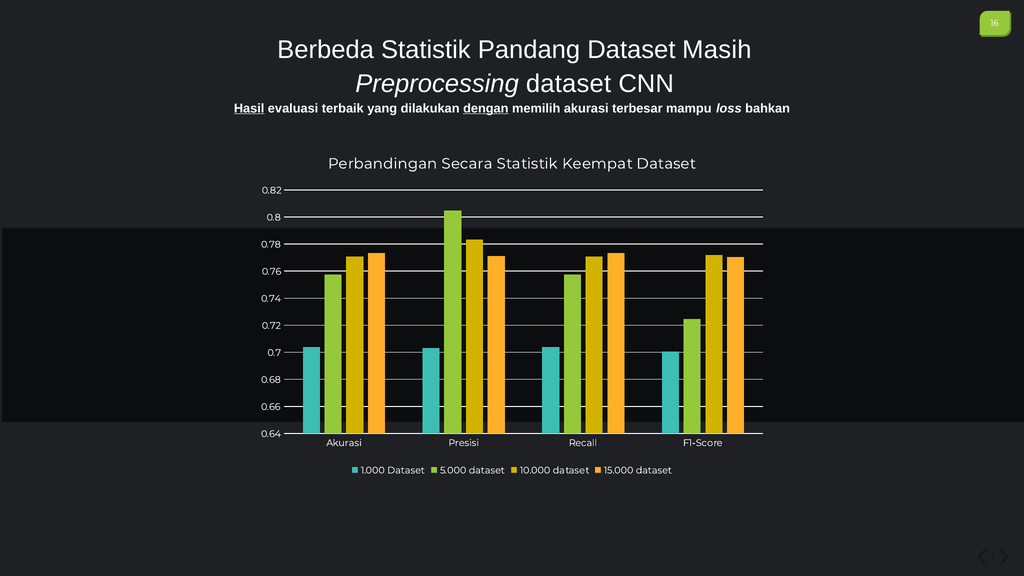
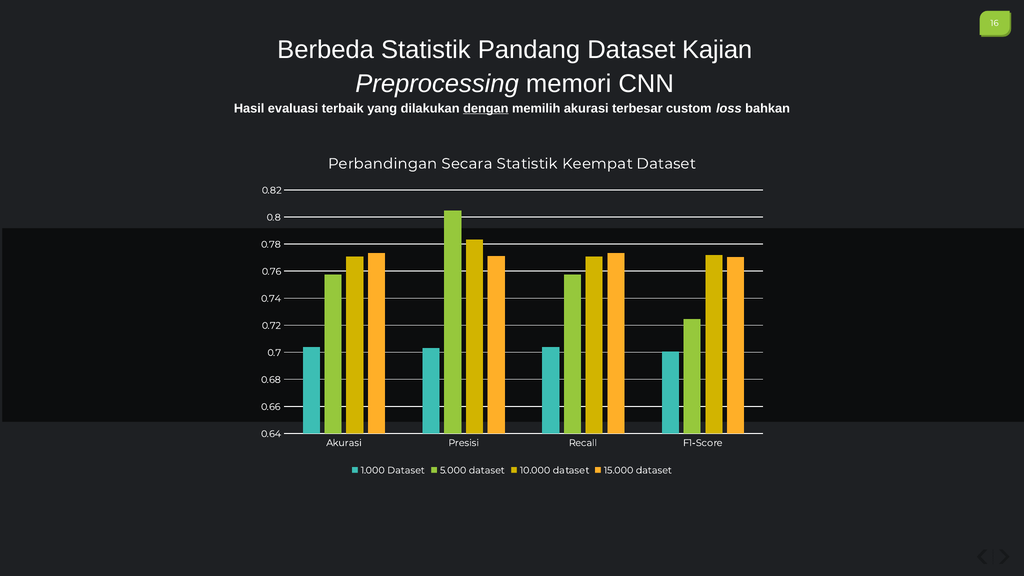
Masih: Masih -> Kajian
Preprocessing dataset: dataset -> memori
Hasil underline: present -> none
mampu: mampu -> custom
